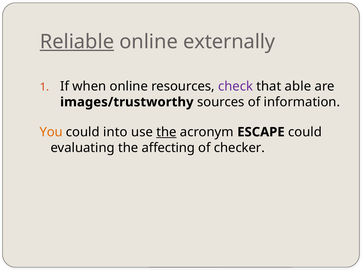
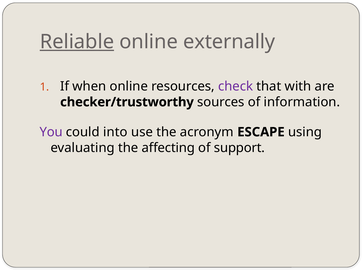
able: able -> with
images/trustworthy: images/trustworthy -> checker/trustworthy
You colour: orange -> purple
the at (166, 132) underline: present -> none
ESCAPE could: could -> using
checker: checker -> support
